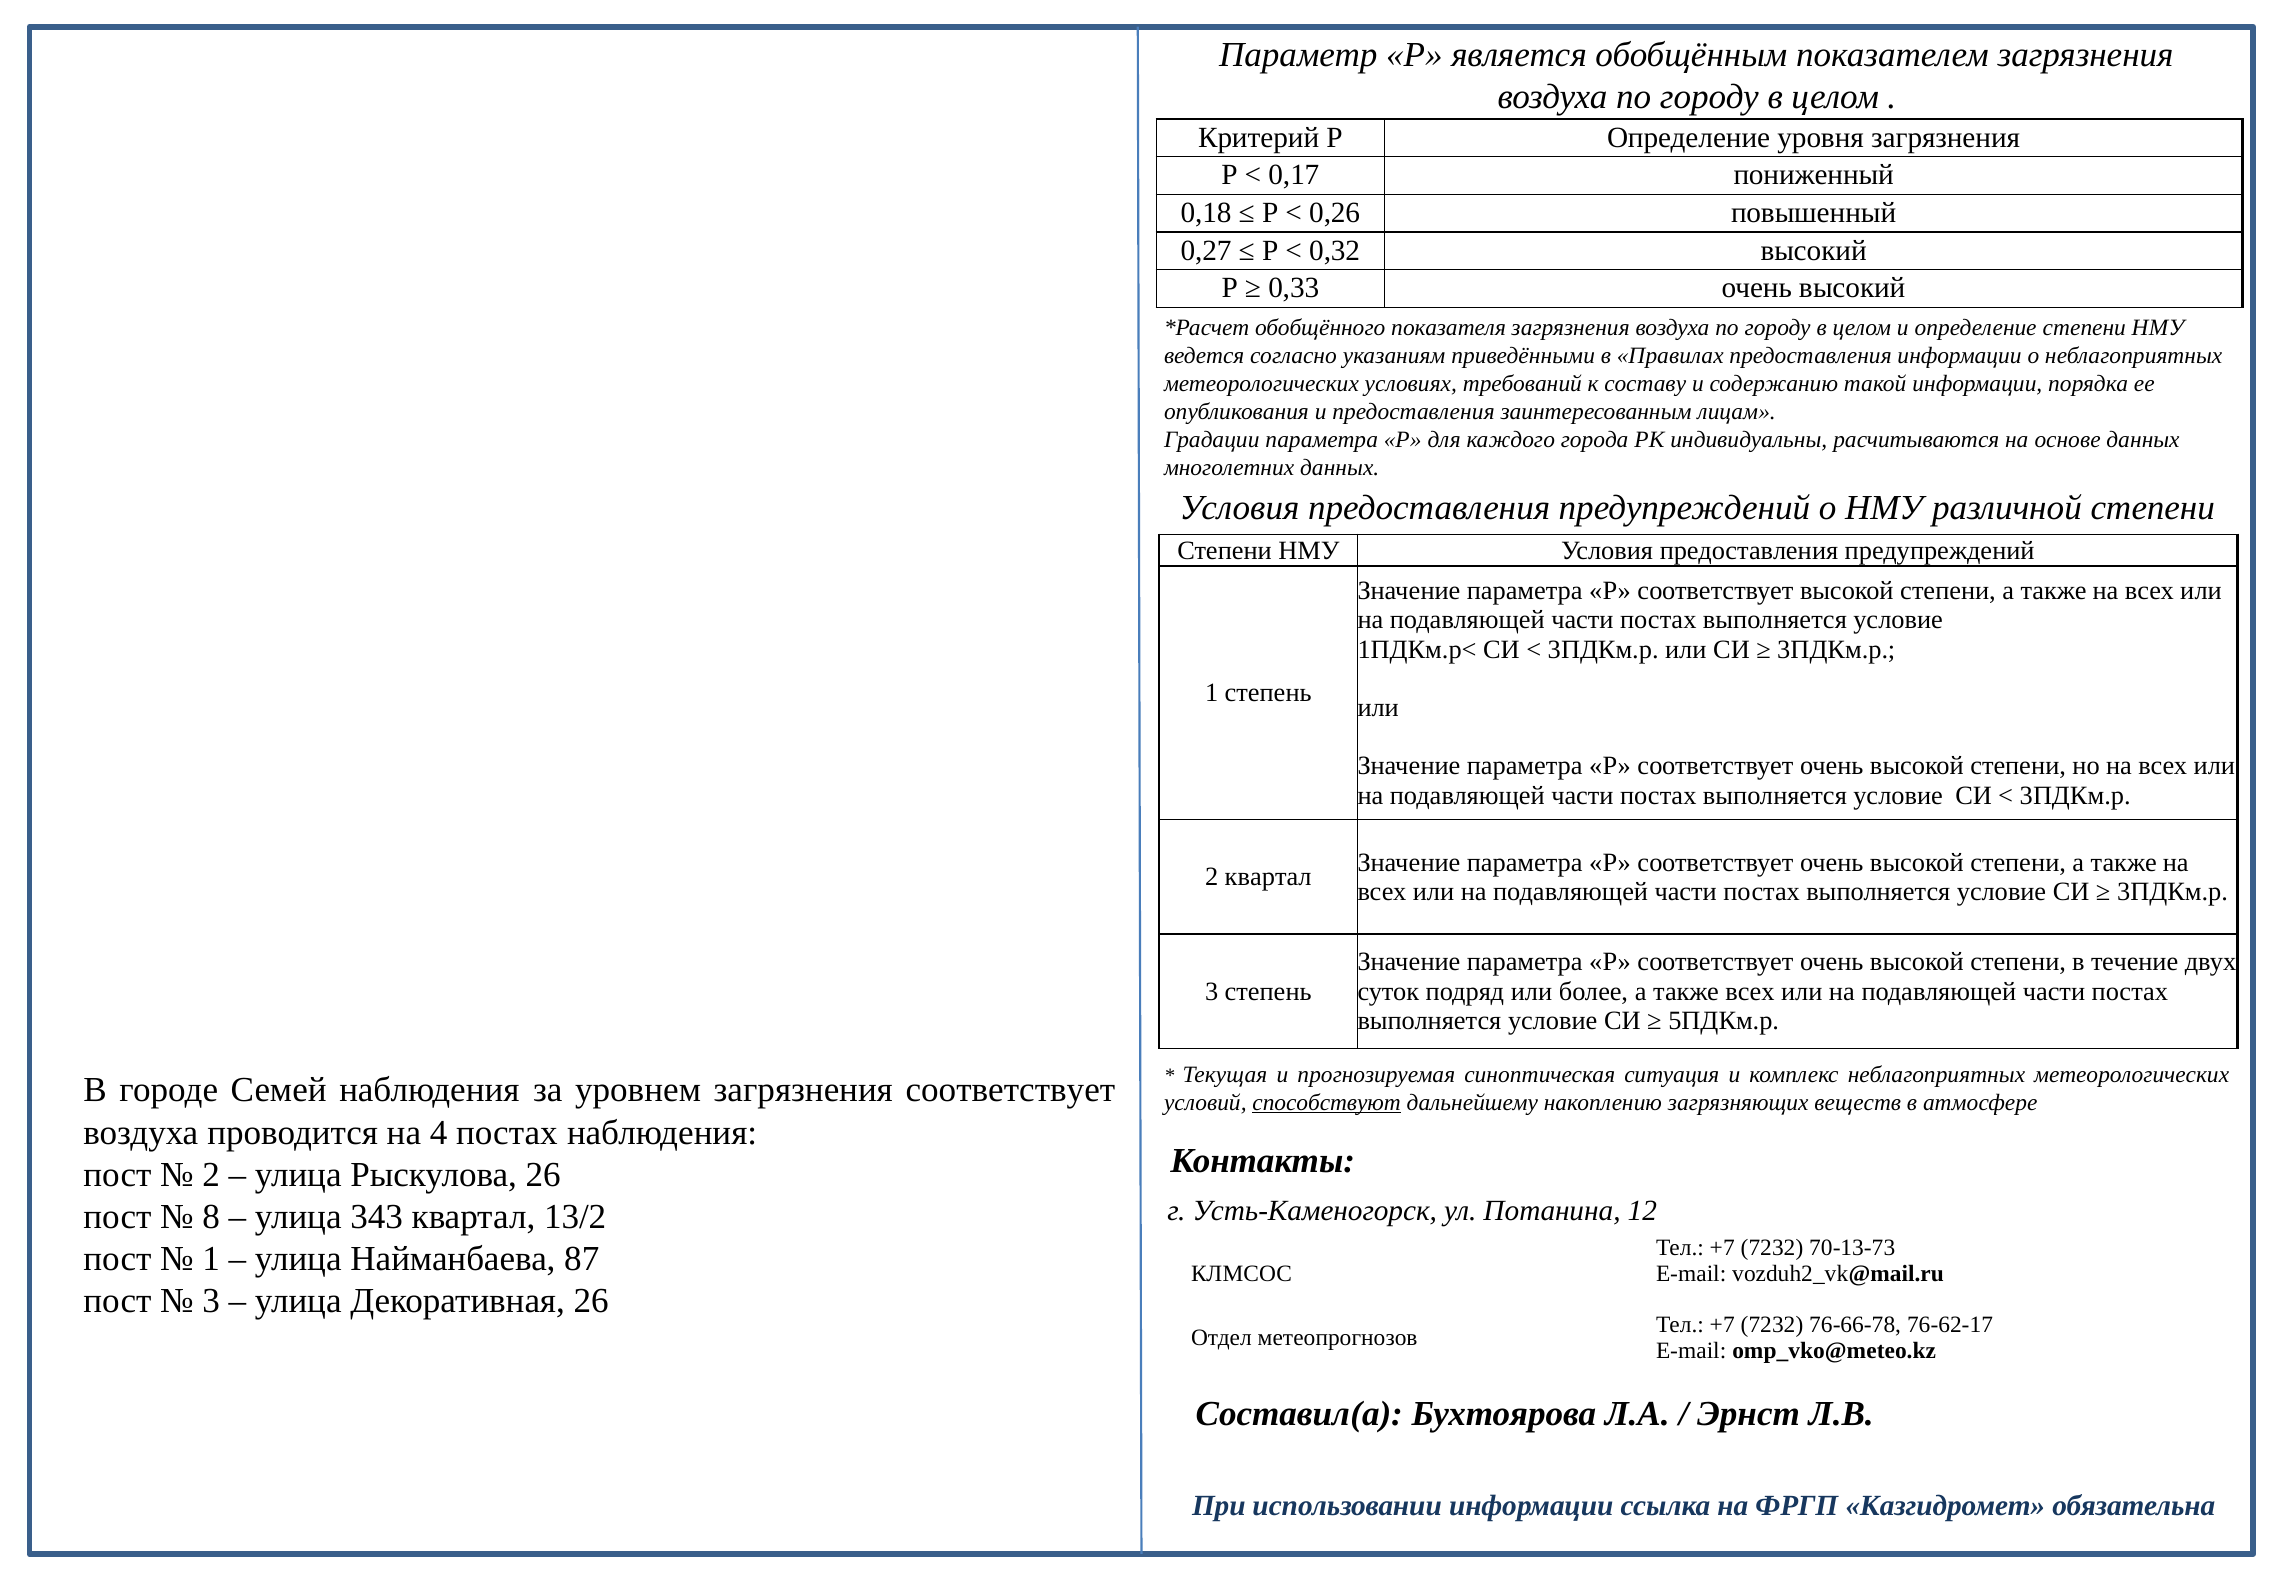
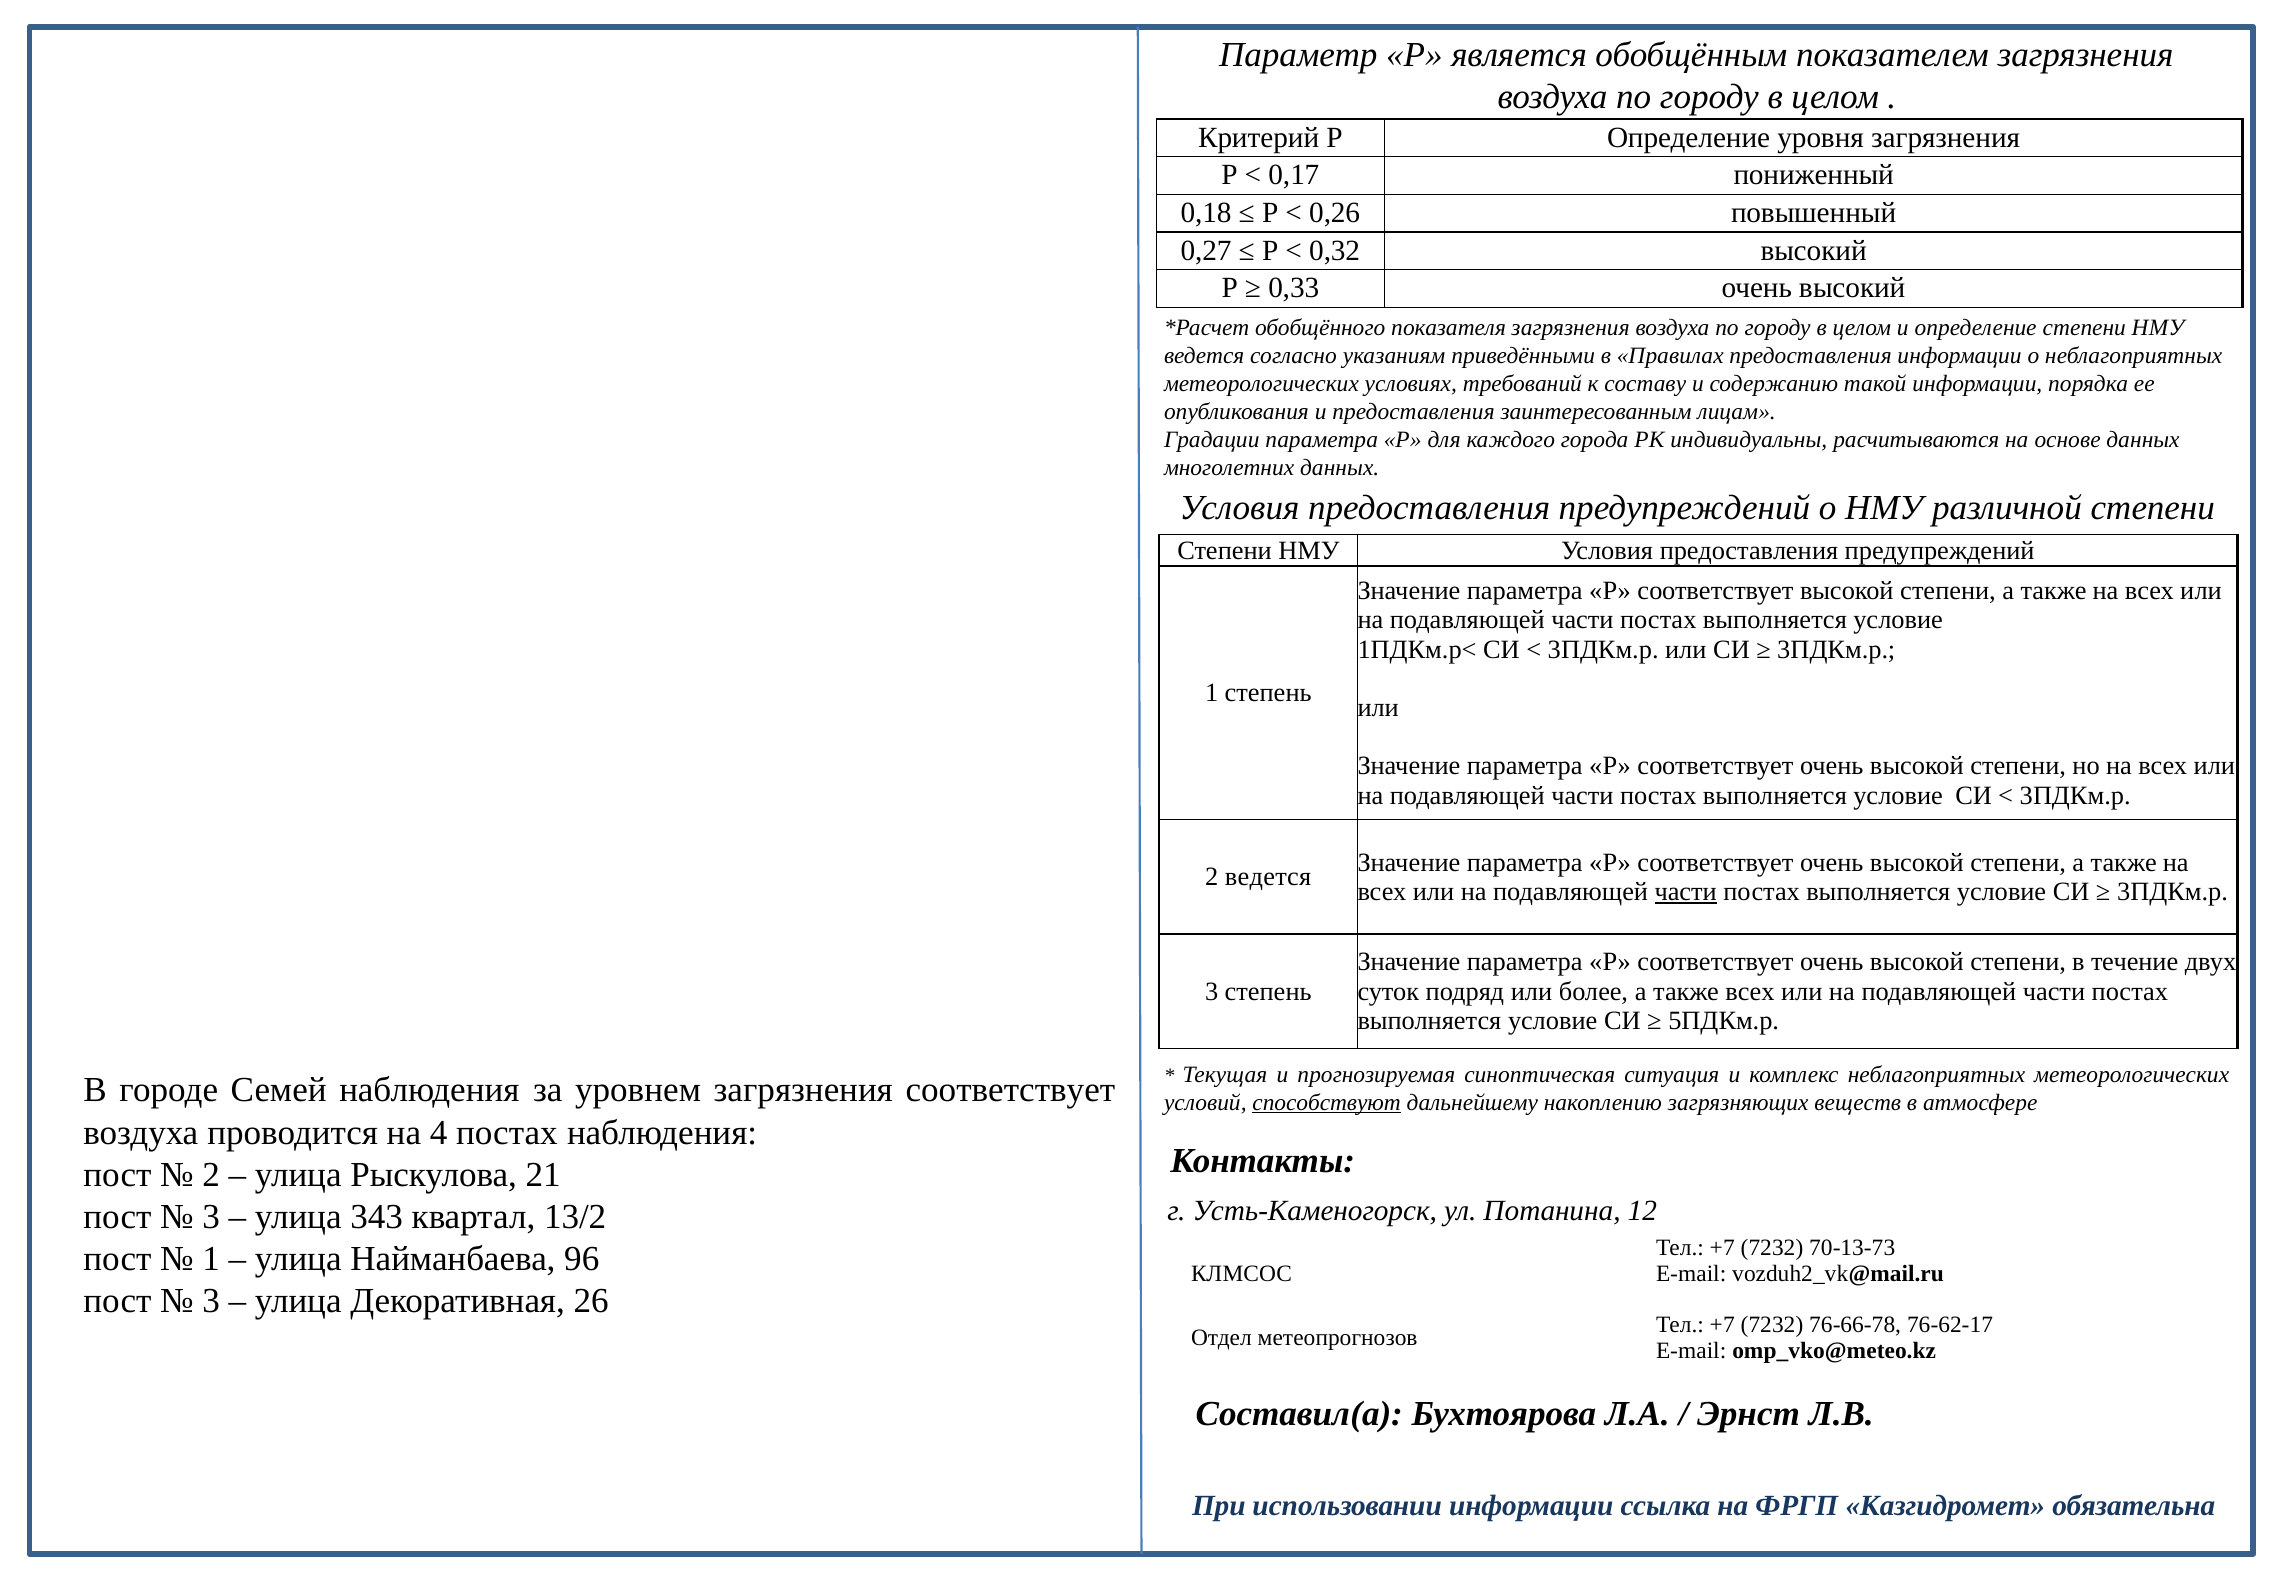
2 квартал: квартал -> ведется
части at (1686, 891) underline: none -> present
Рыскулова 26: 26 -> 21
8 at (211, 1216): 8 -> 3
87: 87 -> 96
